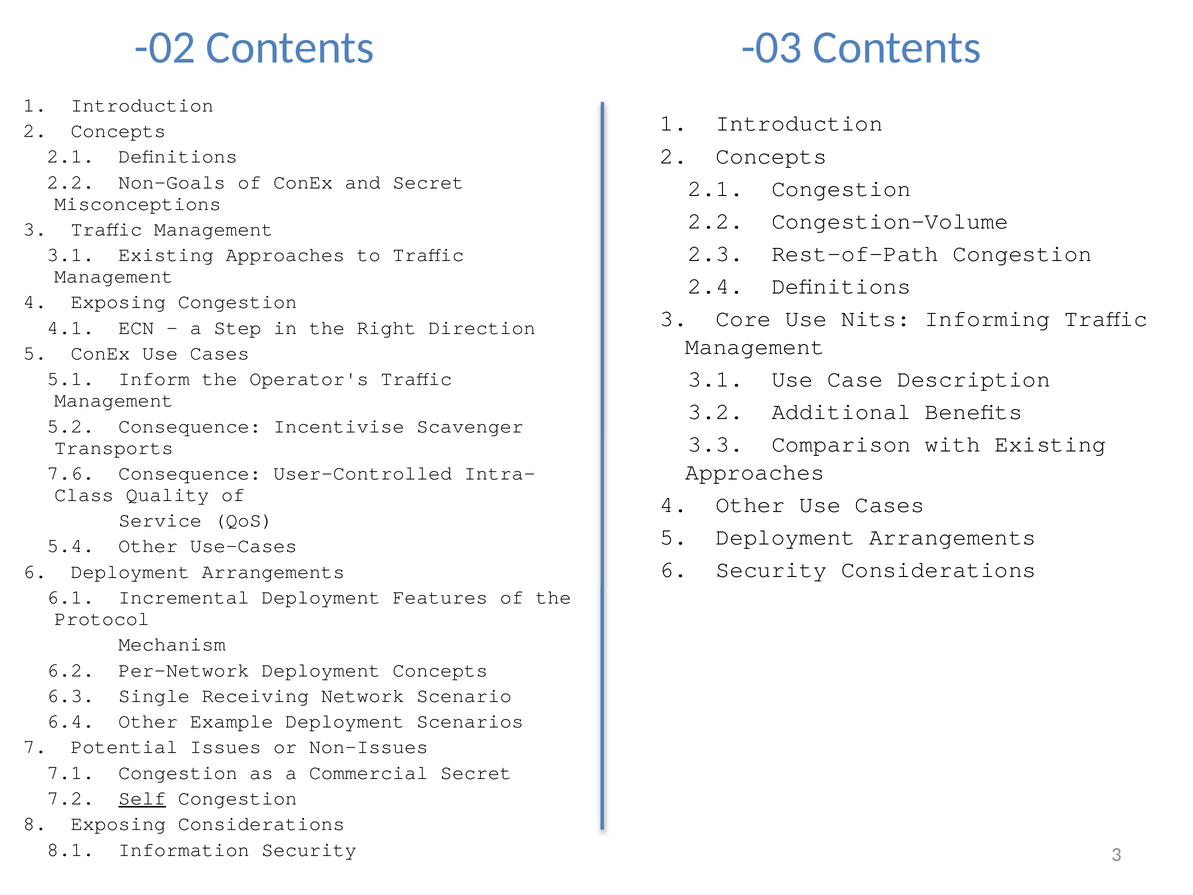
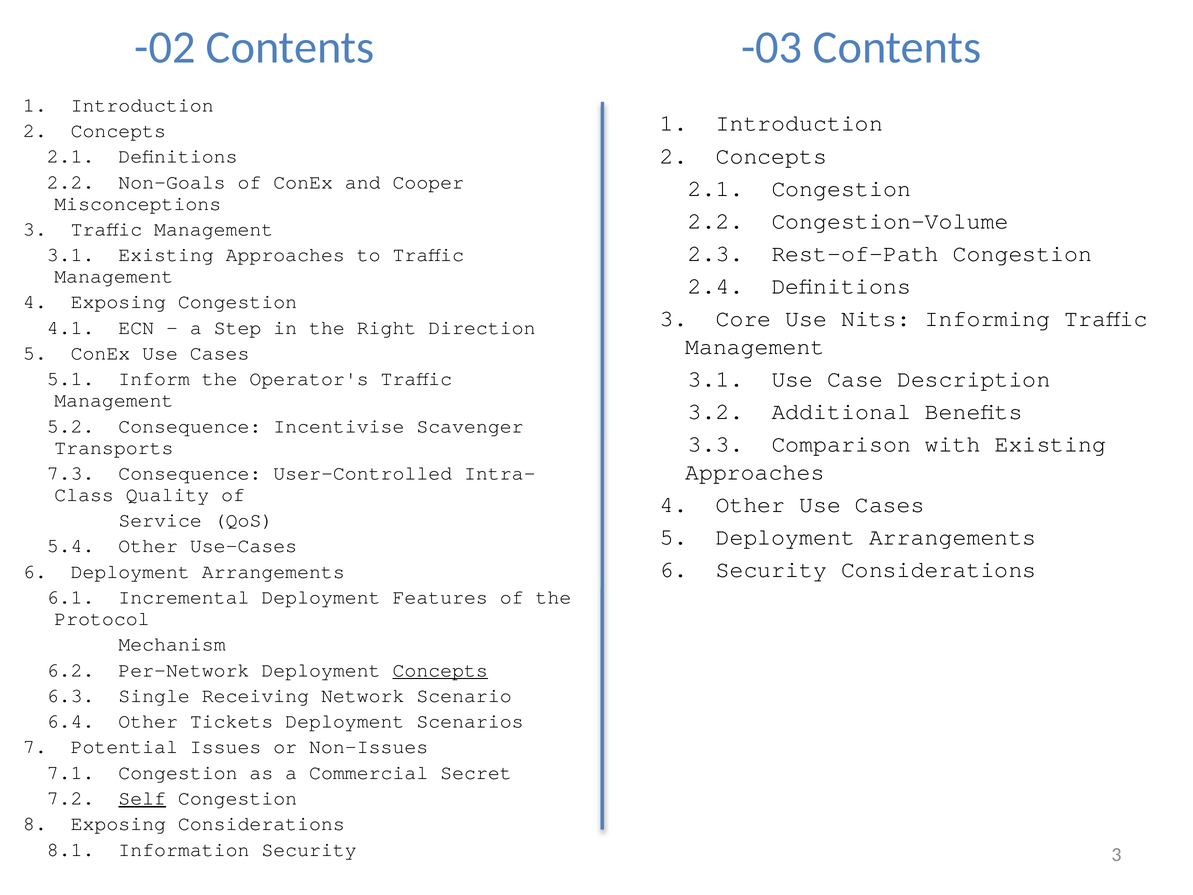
and Secret: Secret -> Cooper
7.6: 7.6 -> 7.3
Concepts at (440, 670) underline: none -> present
Example: Example -> Tickets
